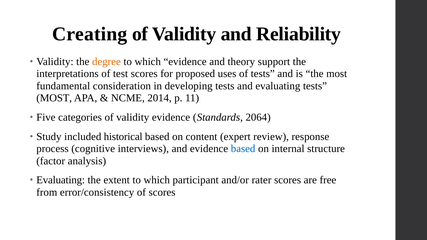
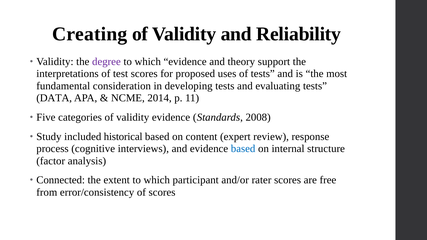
degree colour: orange -> purple
MOST at (54, 98): MOST -> DATA
2064: 2064 -> 2008
Evaluating at (61, 180): Evaluating -> Connected
